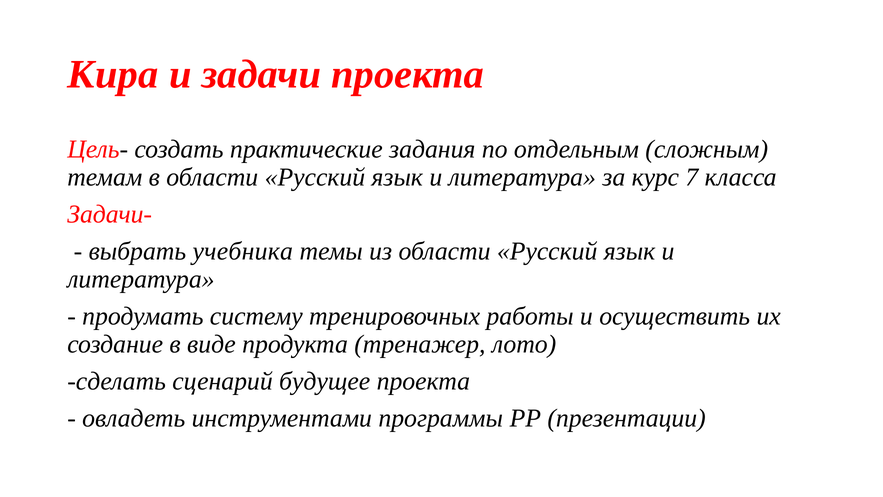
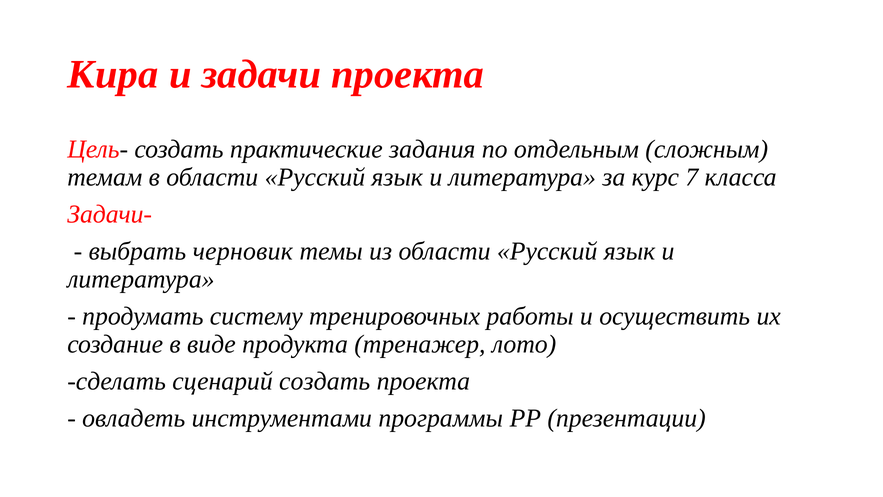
учебника: учебника -> черновик
сценарий будущее: будущее -> создать
